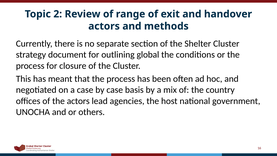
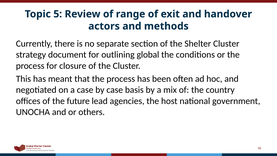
2: 2 -> 5
the actors: actors -> future
